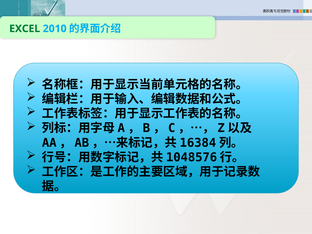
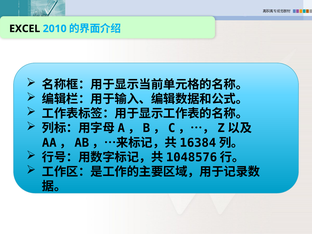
EXCEL colour: green -> black
